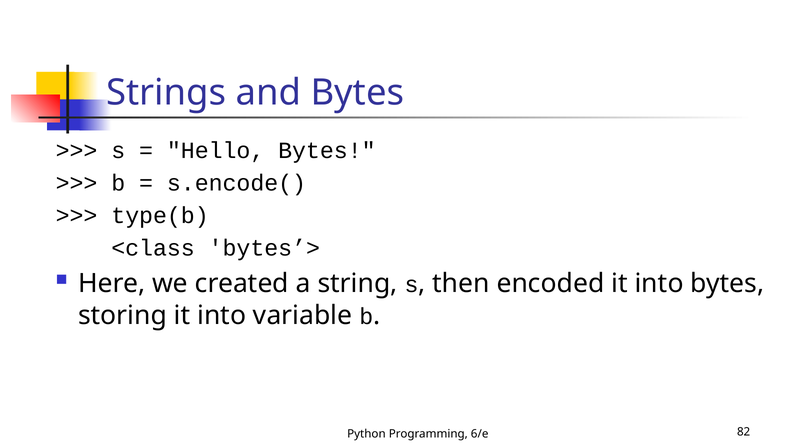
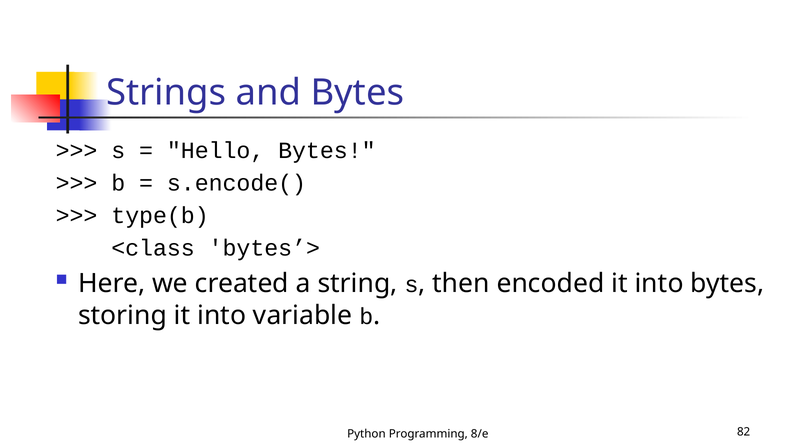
6/e: 6/e -> 8/e
